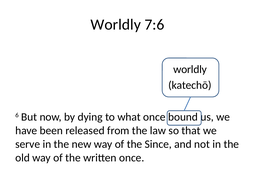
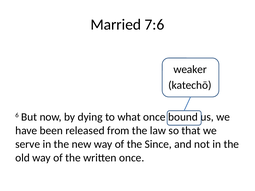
Worldly at (116, 25): Worldly -> Married
worldly at (190, 69): worldly -> weaker
